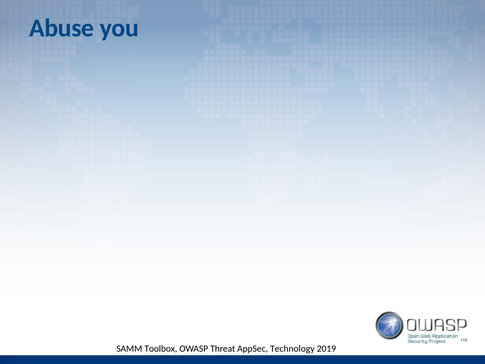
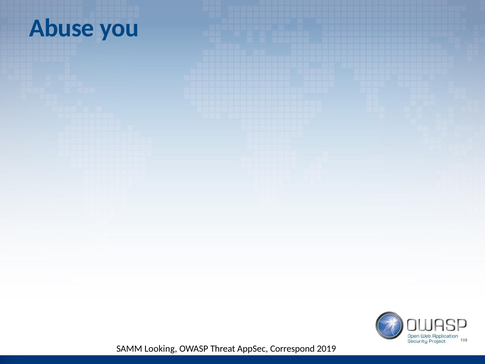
Toolbox: Toolbox -> Looking
Technology: Technology -> Correspond
